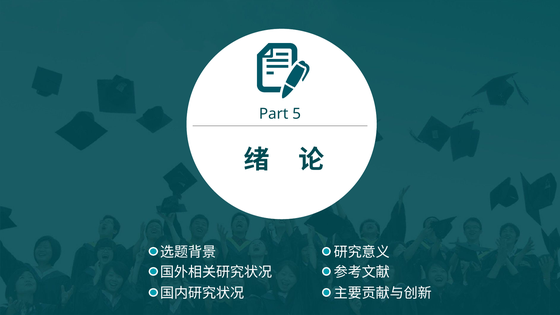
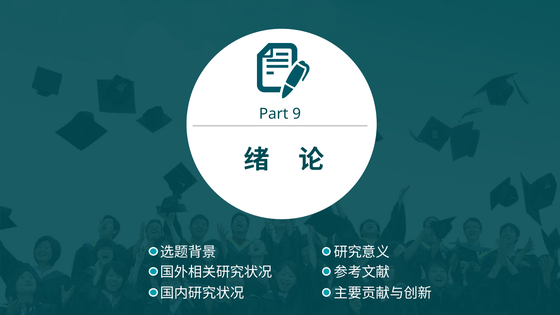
5: 5 -> 9
